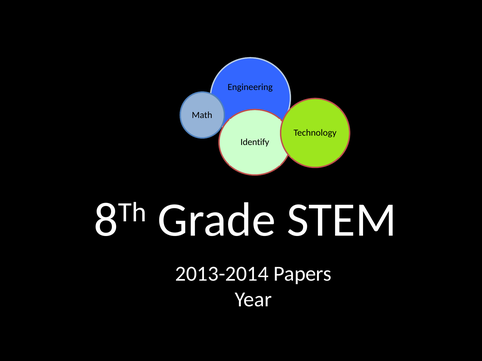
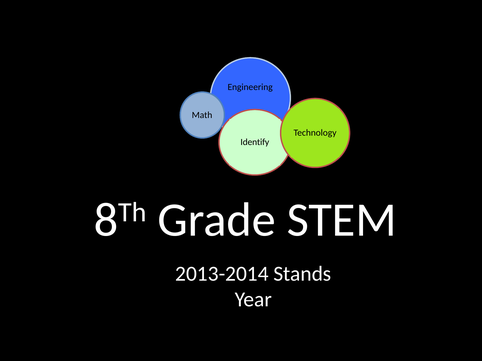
Papers: Papers -> Stands
